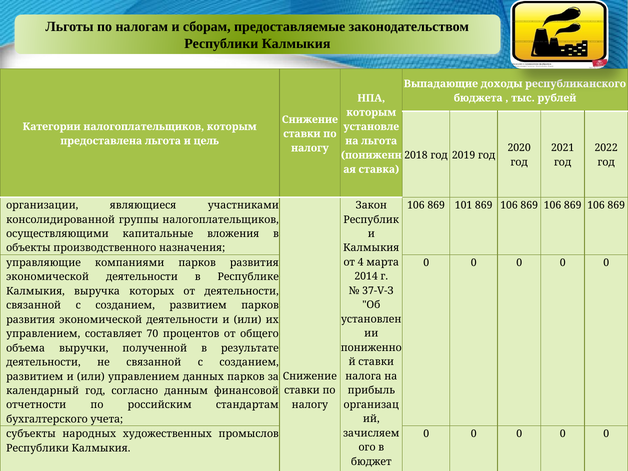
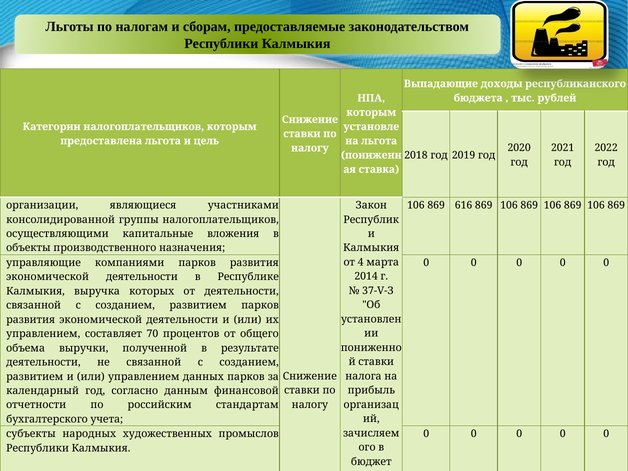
101: 101 -> 616
